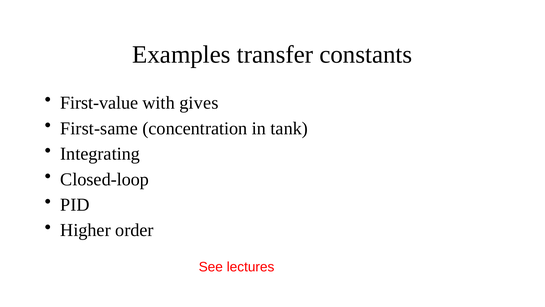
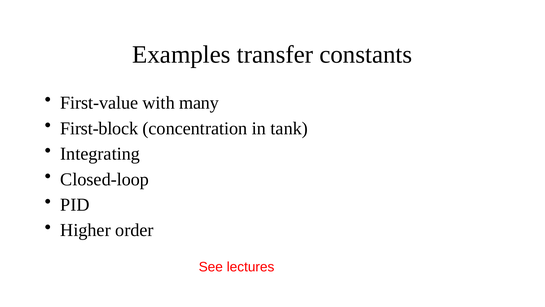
gives: gives -> many
First-same: First-same -> First-block
